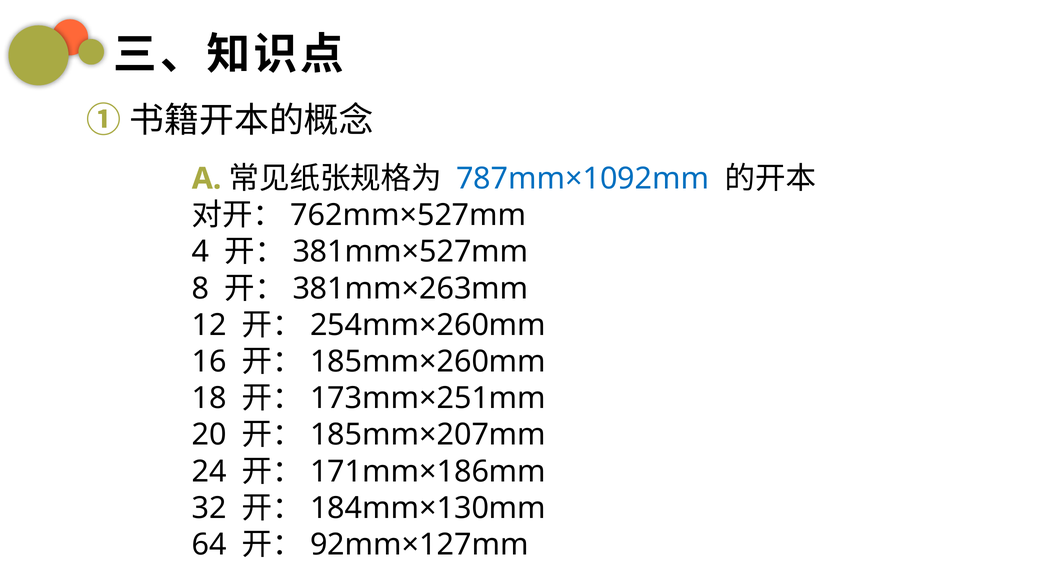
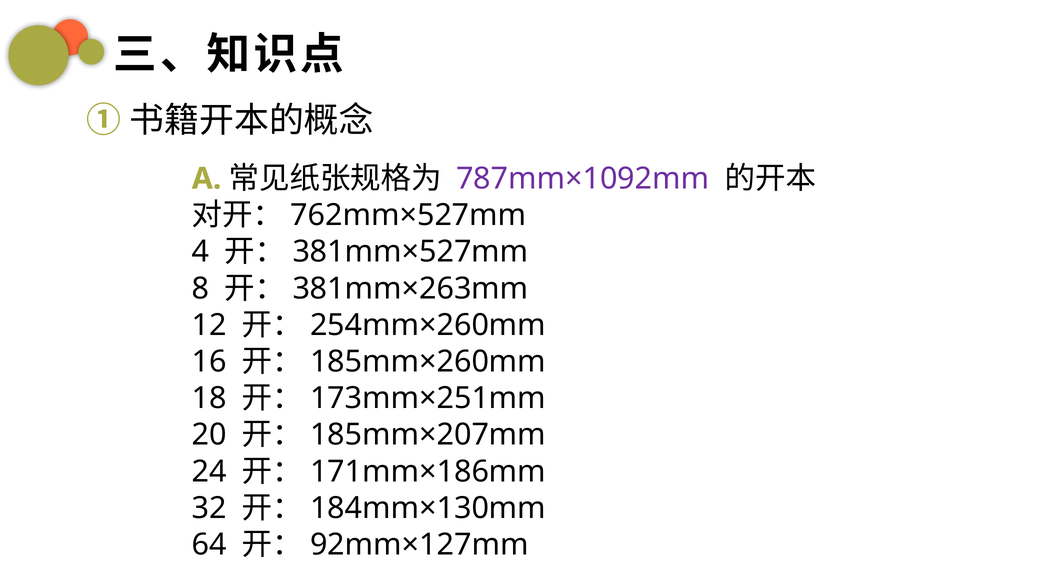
787mm×1092mm colour: blue -> purple
